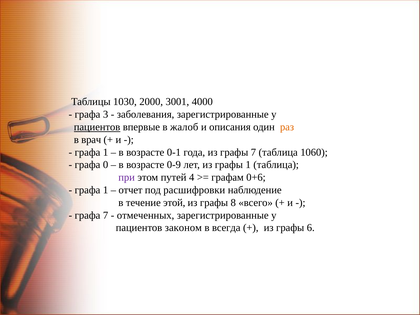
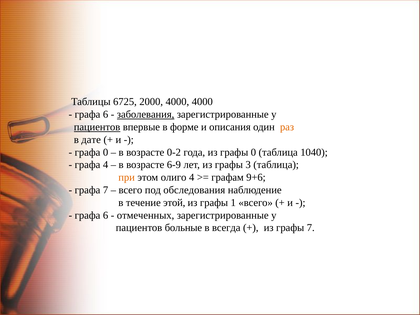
1030: 1030 -> 6725
2000 3001: 3001 -> 4000
3 at (106, 114): 3 -> 6
заболевания underline: none -> present
жалоб: жалоб -> форме
врач: врач -> дате
1 at (106, 152): 1 -> 0
0-1: 0-1 -> 0-2
графы 7: 7 -> 0
1060: 1060 -> 1040
графа 0: 0 -> 4
0-9: 0-9 -> 6-9
графы 1: 1 -> 3
при colour: purple -> orange
путей: путей -> олиго
0+6: 0+6 -> 9+6
1 at (106, 190): 1 -> 7
отчет at (131, 190): отчет -> всего
расшифровки: расшифровки -> обследования
8: 8 -> 1
7 at (106, 215): 7 -> 6
законом: законом -> больные
графы 6: 6 -> 7
